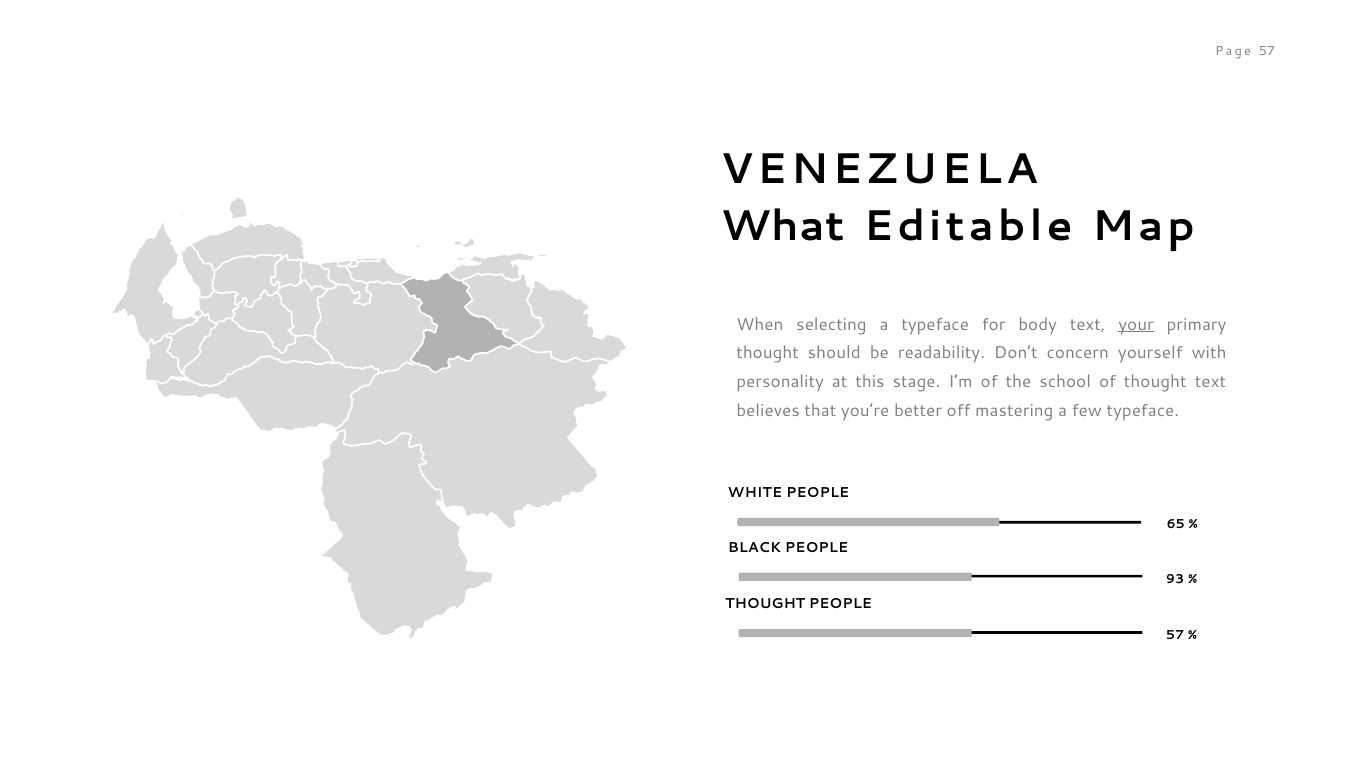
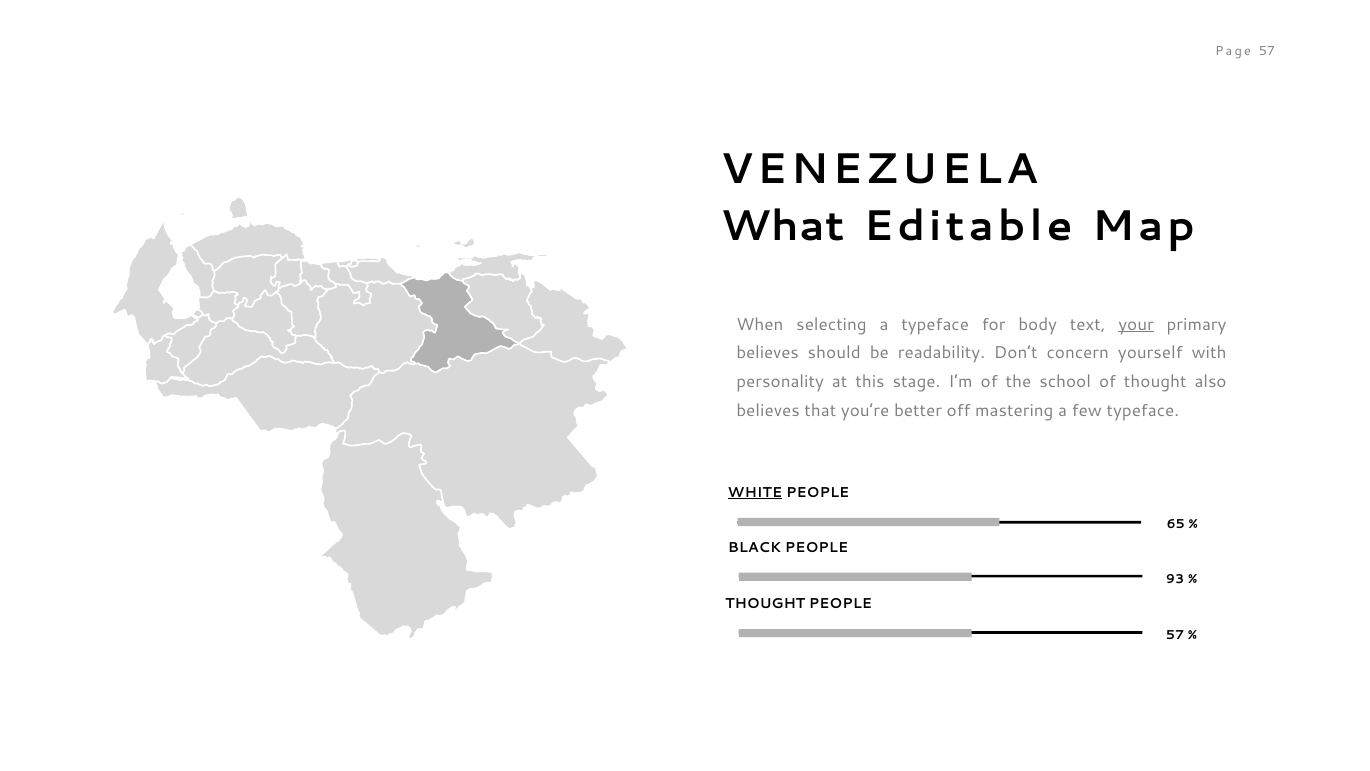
thought at (768, 353): thought -> believes
thought text: text -> also
WHITE underline: none -> present
